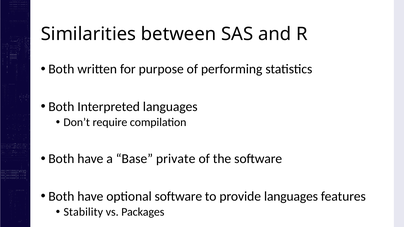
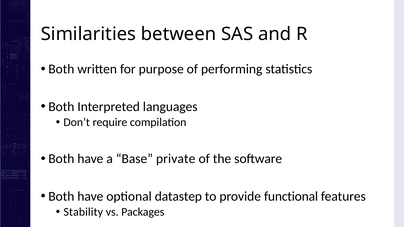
optional software: software -> datastep
provide languages: languages -> functional
